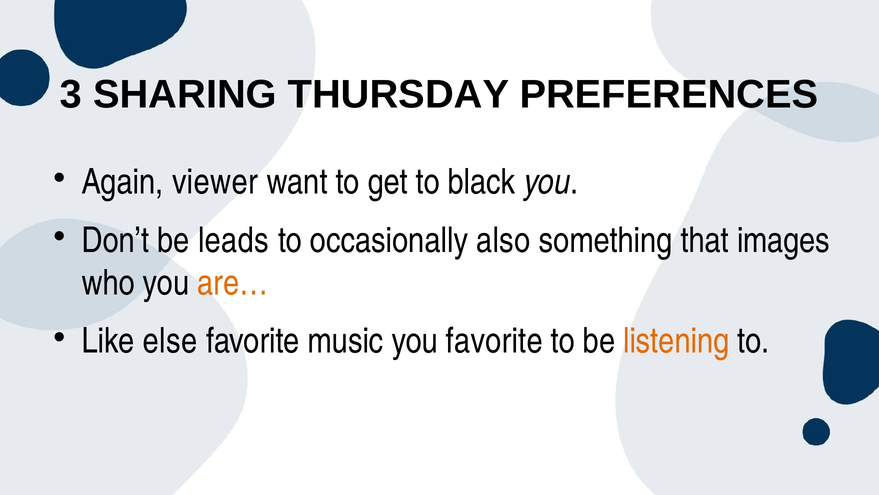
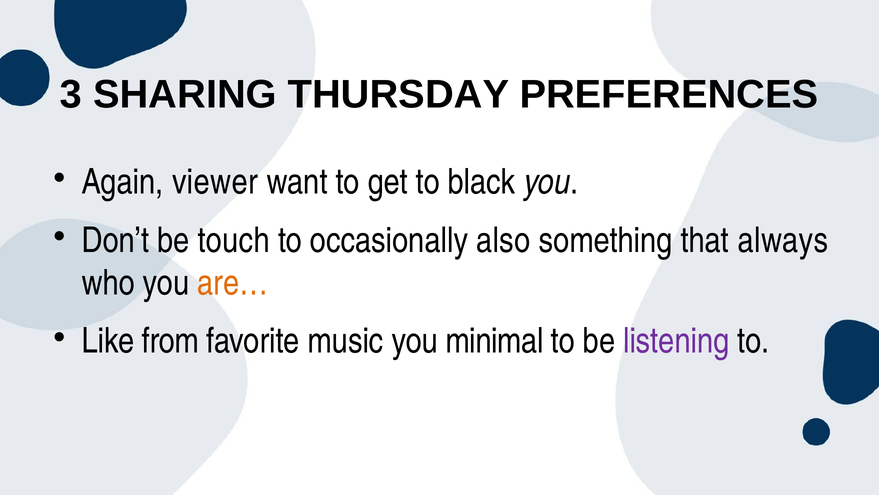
leads: leads -> touch
images: images -> always
else: else -> from
you favorite: favorite -> minimal
listening colour: orange -> purple
